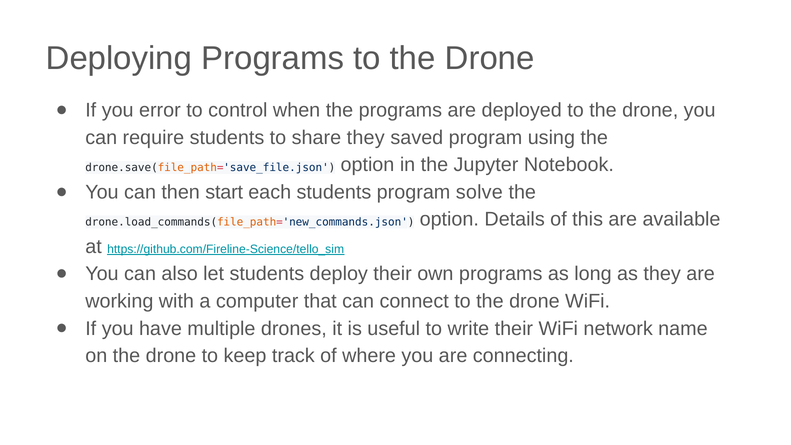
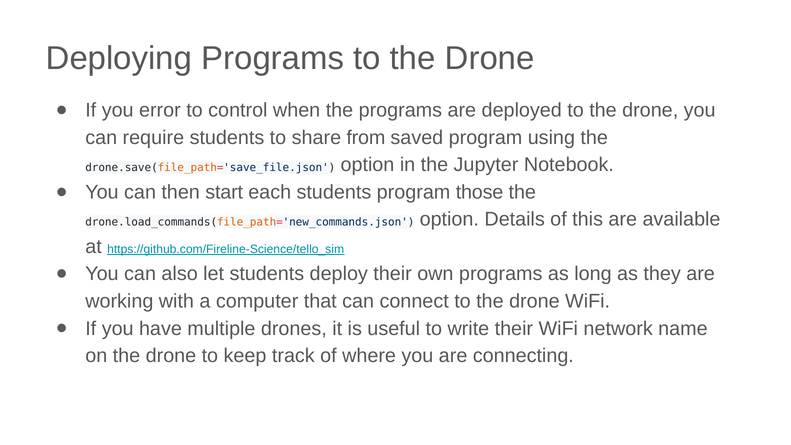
share they: they -> from
solve: solve -> those
